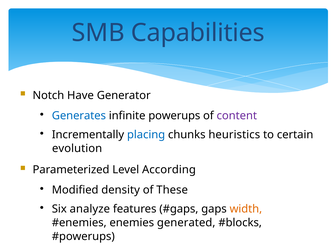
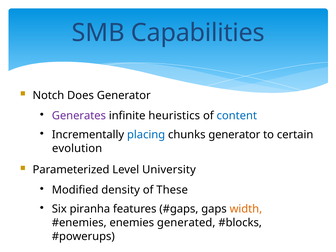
Have: Have -> Does
Generates colour: blue -> purple
powerups: powerups -> heuristics
content colour: purple -> blue
chunks heuristics: heuristics -> generator
According: According -> University
analyze: analyze -> piranha
